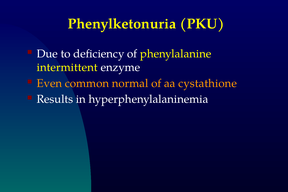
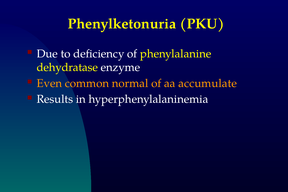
intermittent: intermittent -> dehydratase
cystathione: cystathione -> accumulate
